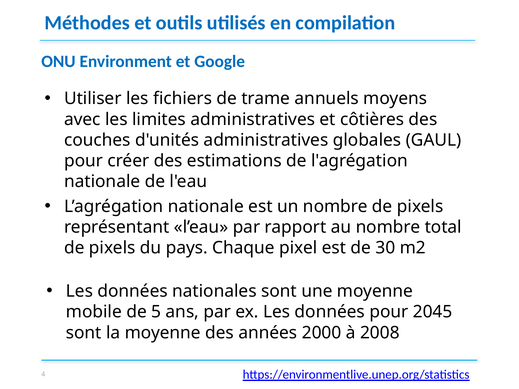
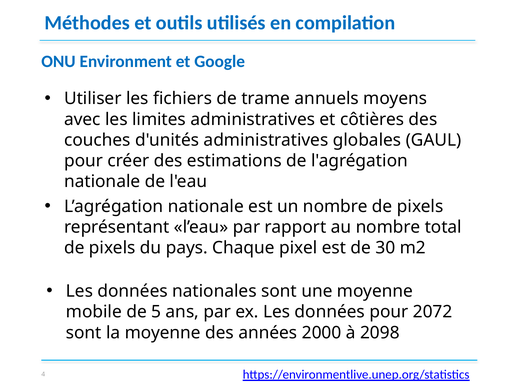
2045: 2045 -> 2072
2008: 2008 -> 2098
